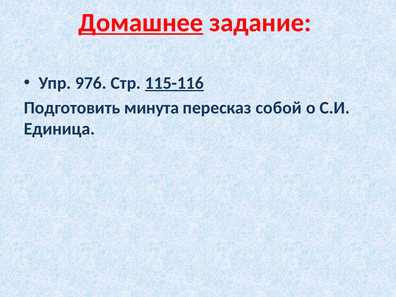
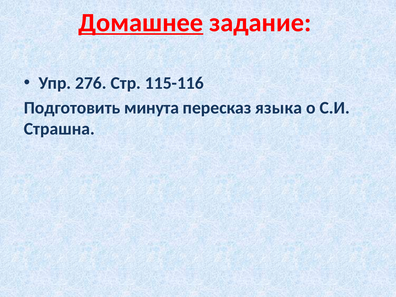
976: 976 -> 276
115-116 underline: present -> none
собой: собой -> языка
Единица: Единица -> Страшна
